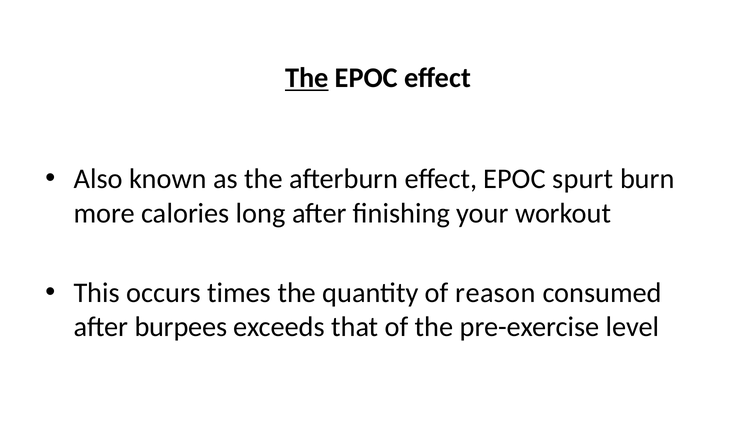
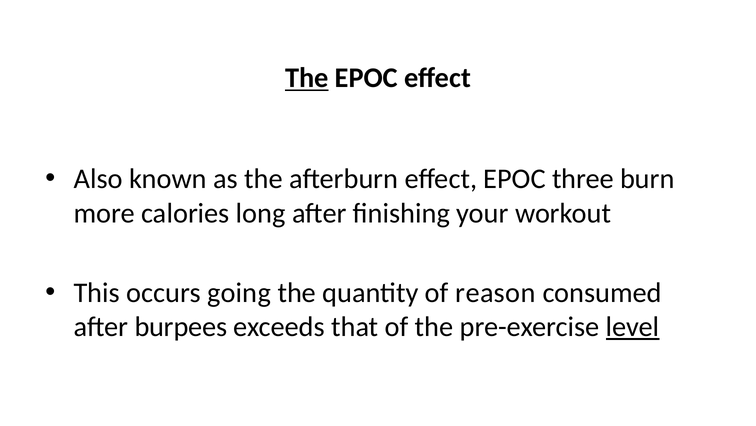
spurt: spurt -> three
times: times -> going
level underline: none -> present
